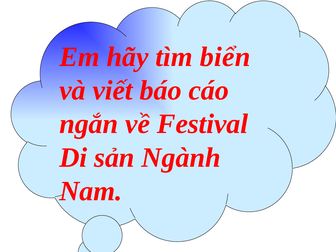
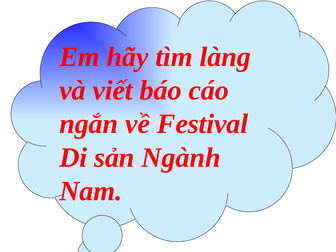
biển: biển -> làng
